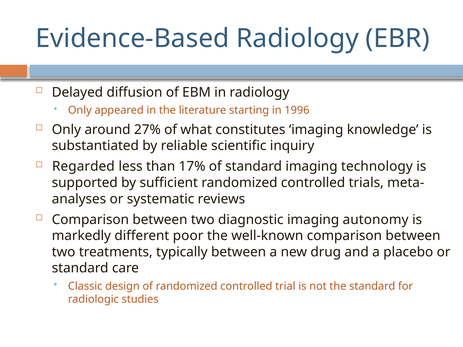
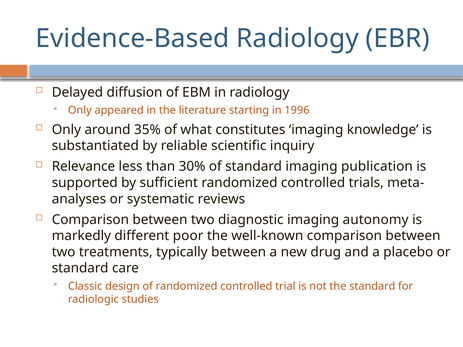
27%: 27% -> 35%
Regarded: Regarded -> Relevance
17%: 17% -> 30%
technology: technology -> publication
